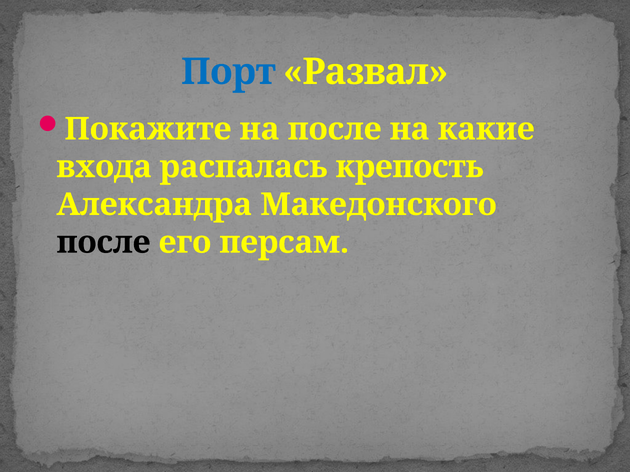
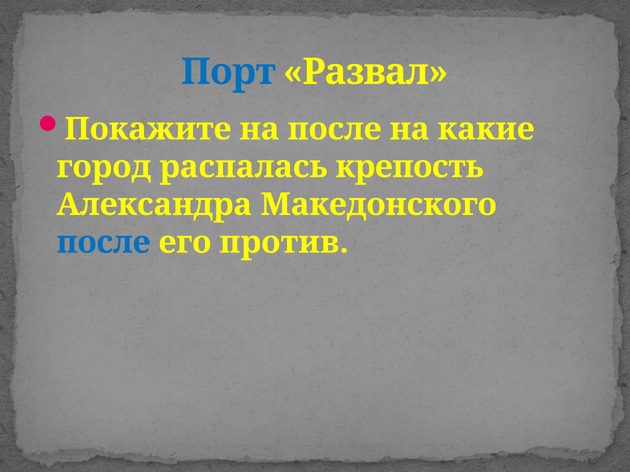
входа: входа -> город
после at (104, 243) colour: black -> blue
персам: персам -> против
